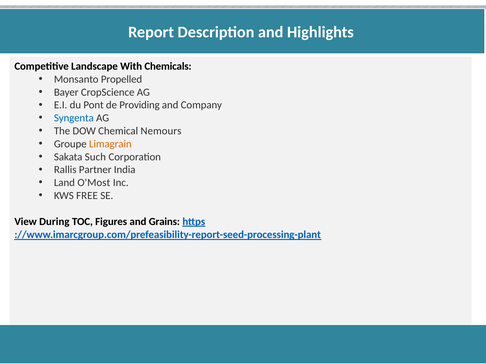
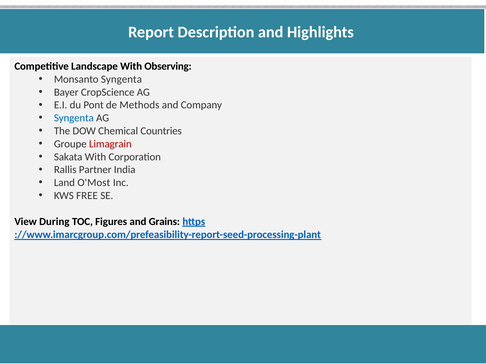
Chemicals: Chemicals -> Observing
Monsanto Propelled: Propelled -> Syngenta
Providing: Providing -> Methods
Nemours: Nemours -> Countries
Limagrain colour: orange -> red
Sakata Such: Such -> With
